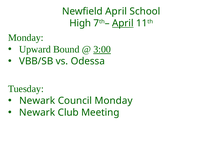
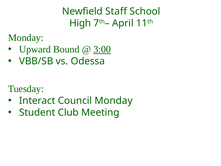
Newfield April: April -> Staff
April at (123, 23) underline: present -> none
Newark at (37, 100): Newark -> Interact
Newark at (37, 112): Newark -> Student
